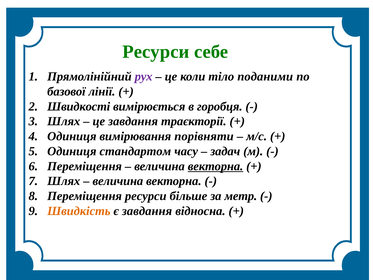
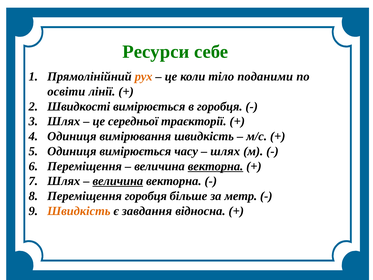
рух colour: purple -> orange
базової: базової -> освіти
це завдання: завдання -> середньої
вимірювання порівняти: порівняти -> швидкість
Одиниця стандартом: стандартом -> вимірюється
задач at (225, 151): задач -> шлях
величина at (118, 181) underline: none -> present
Переміщення ресурси: ресурси -> горобця
